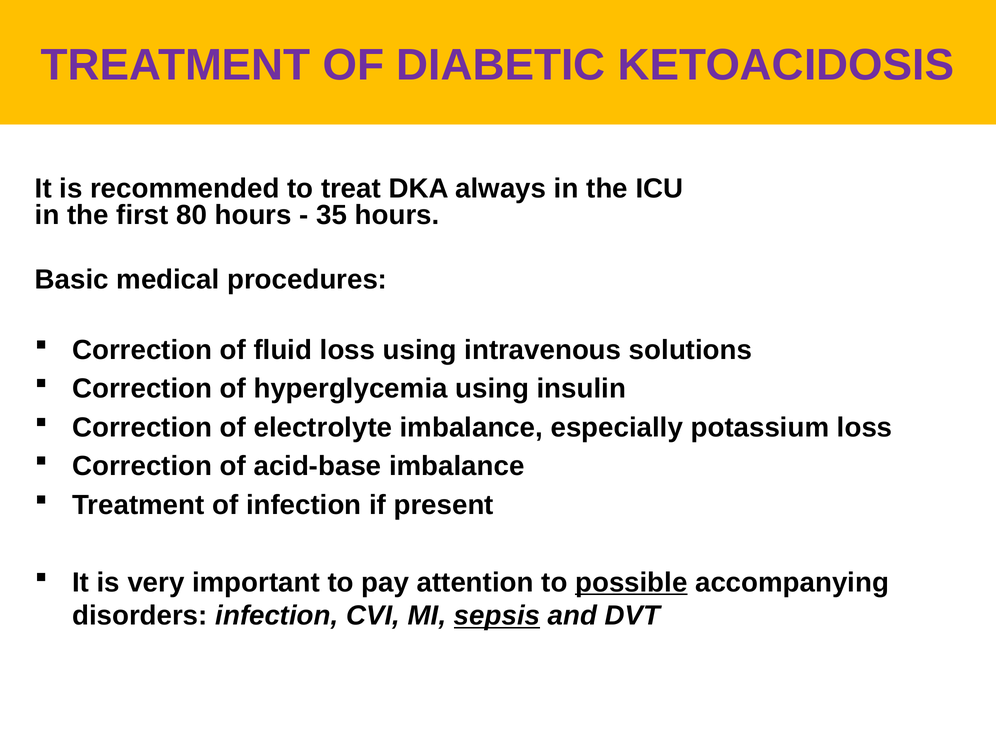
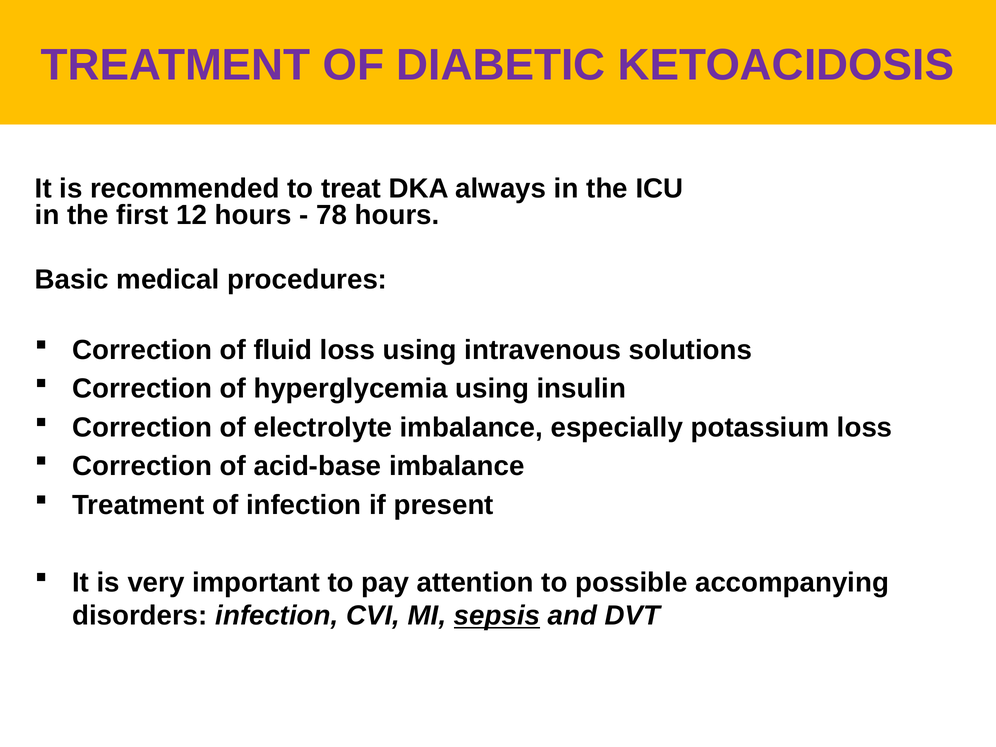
80: 80 -> 12
35: 35 -> 78
possible underline: present -> none
